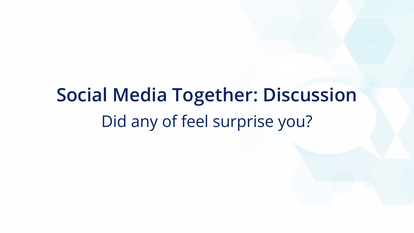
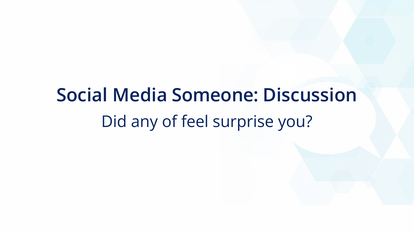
Together: Together -> Someone
